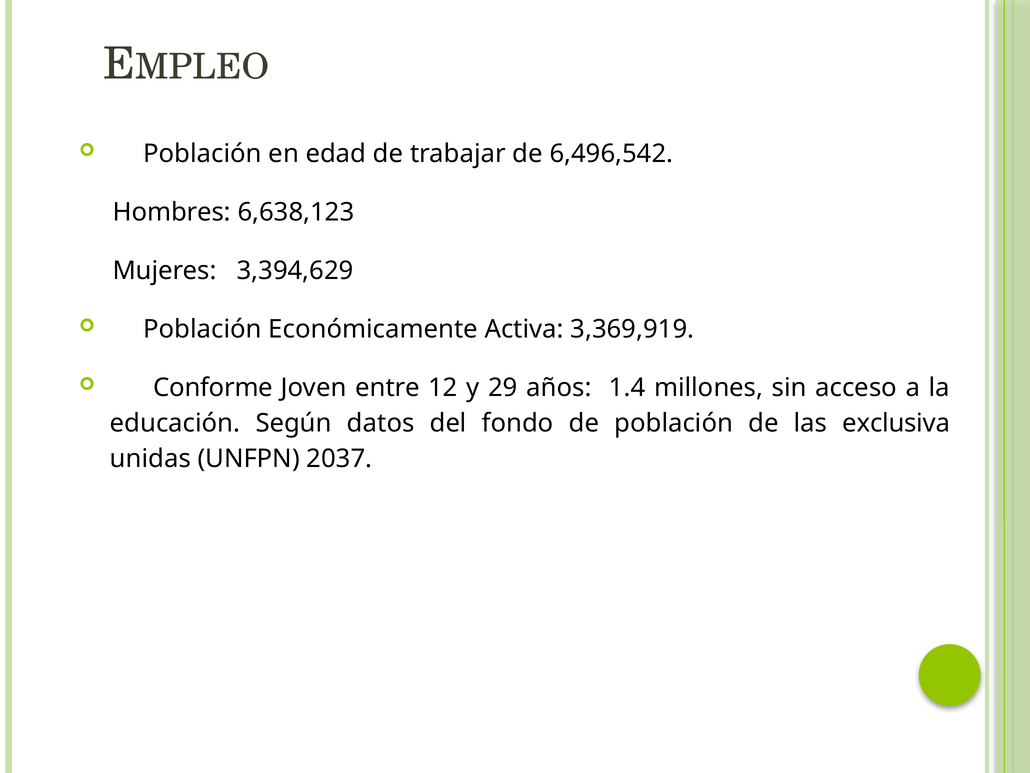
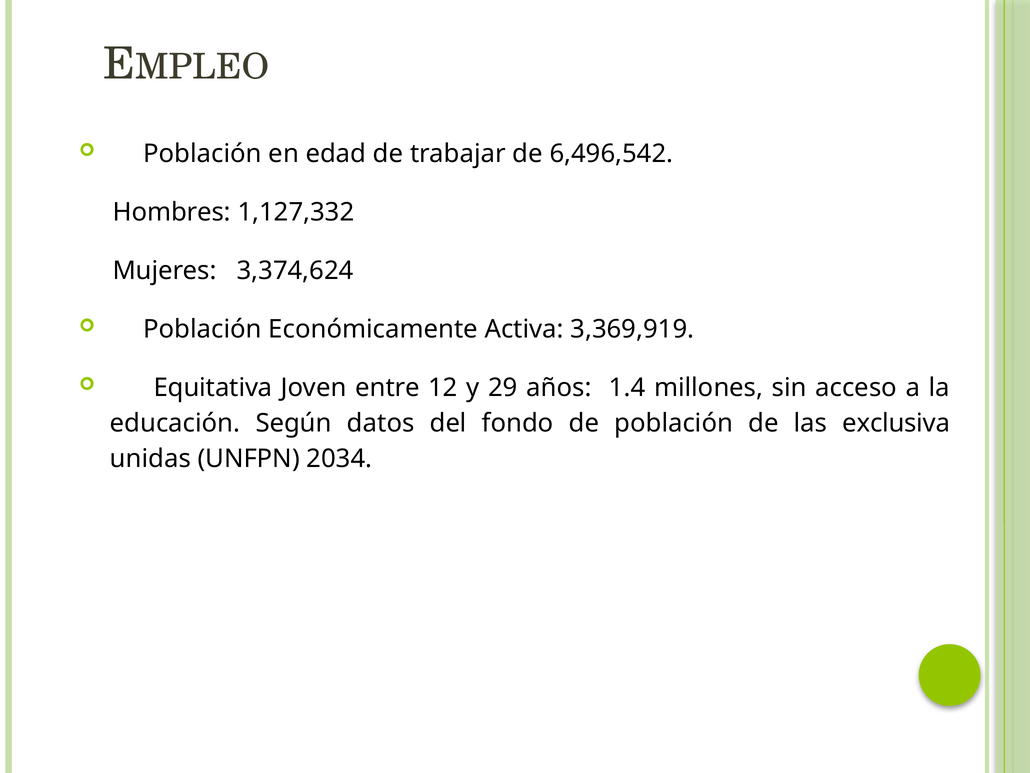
6,638,123: 6,638,123 -> 1,127,332
3,394,629: 3,394,629 -> 3,374,624
Conforme: Conforme -> Equitativa
2037: 2037 -> 2034
